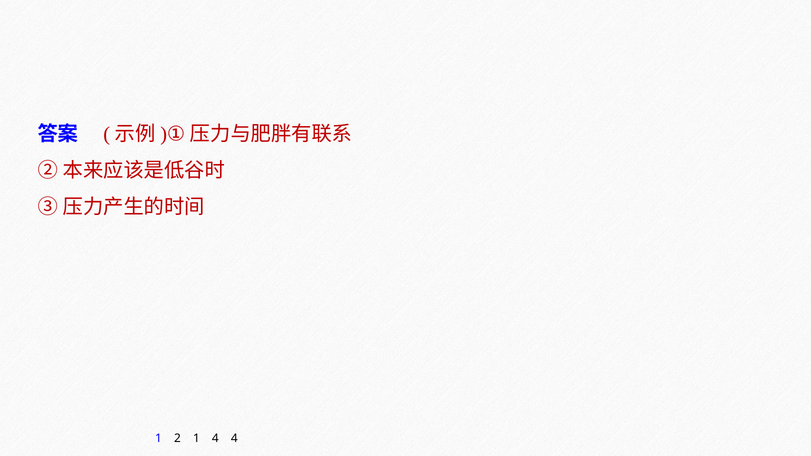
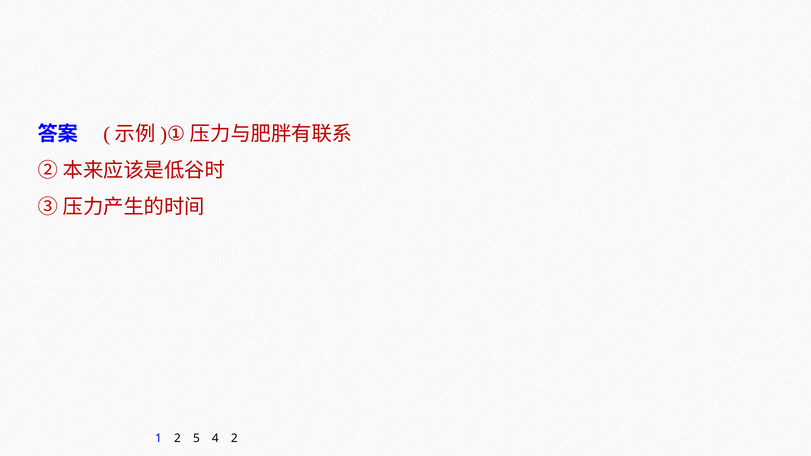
2 1: 1 -> 5
4 4: 4 -> 2
